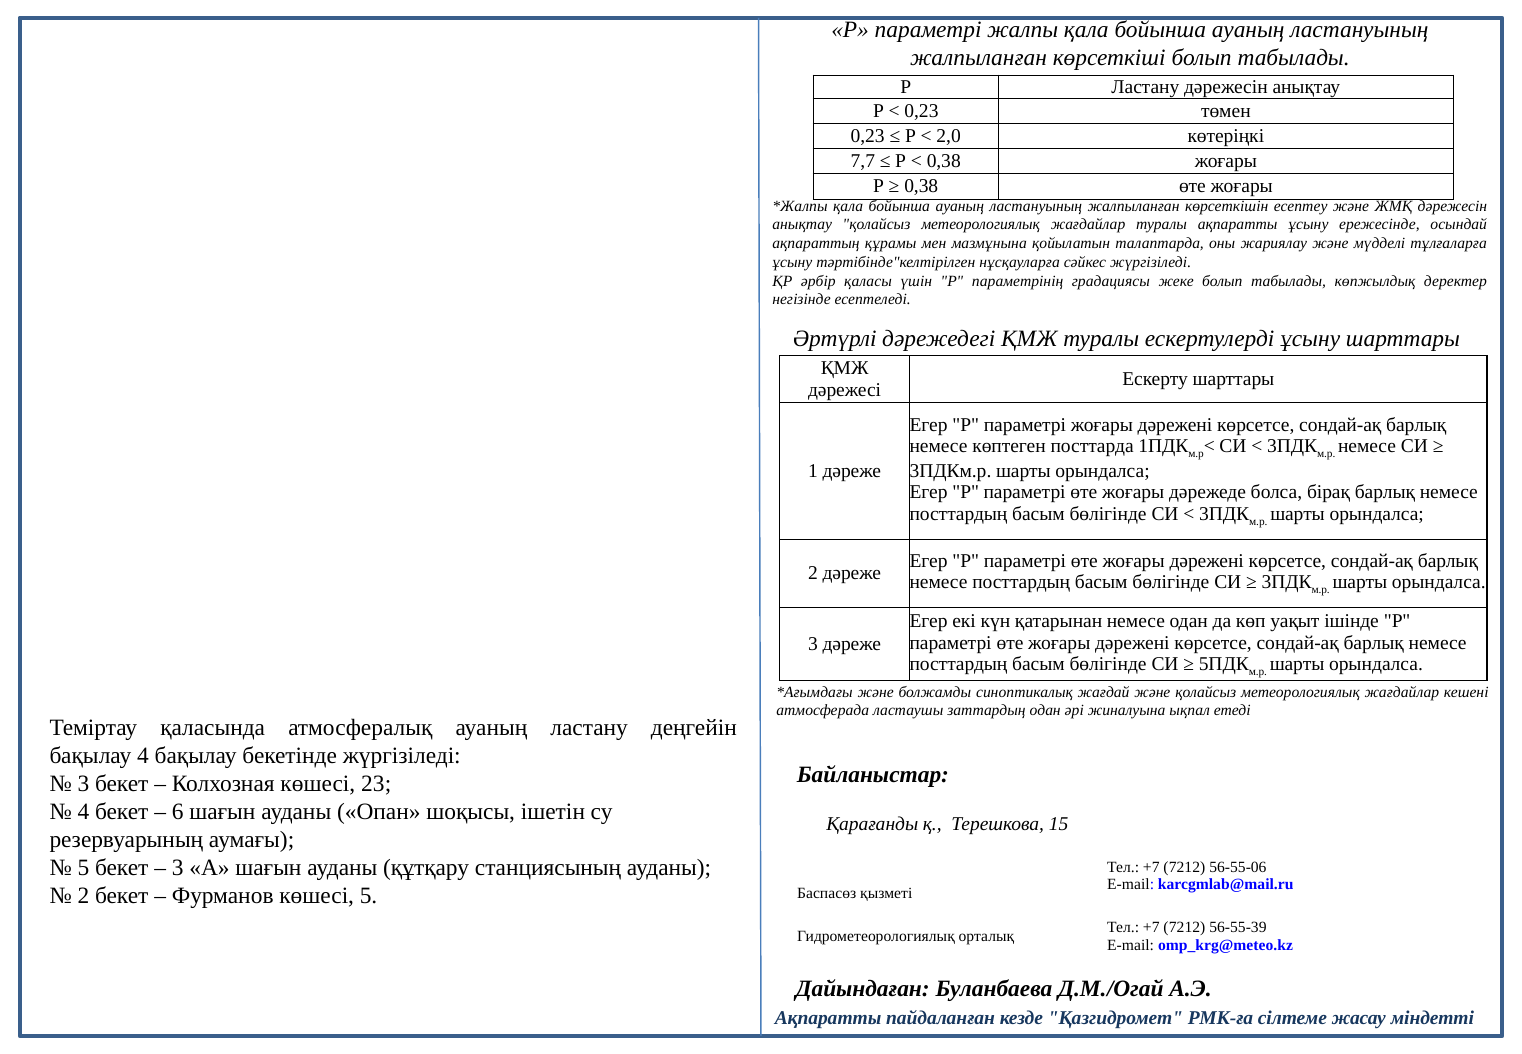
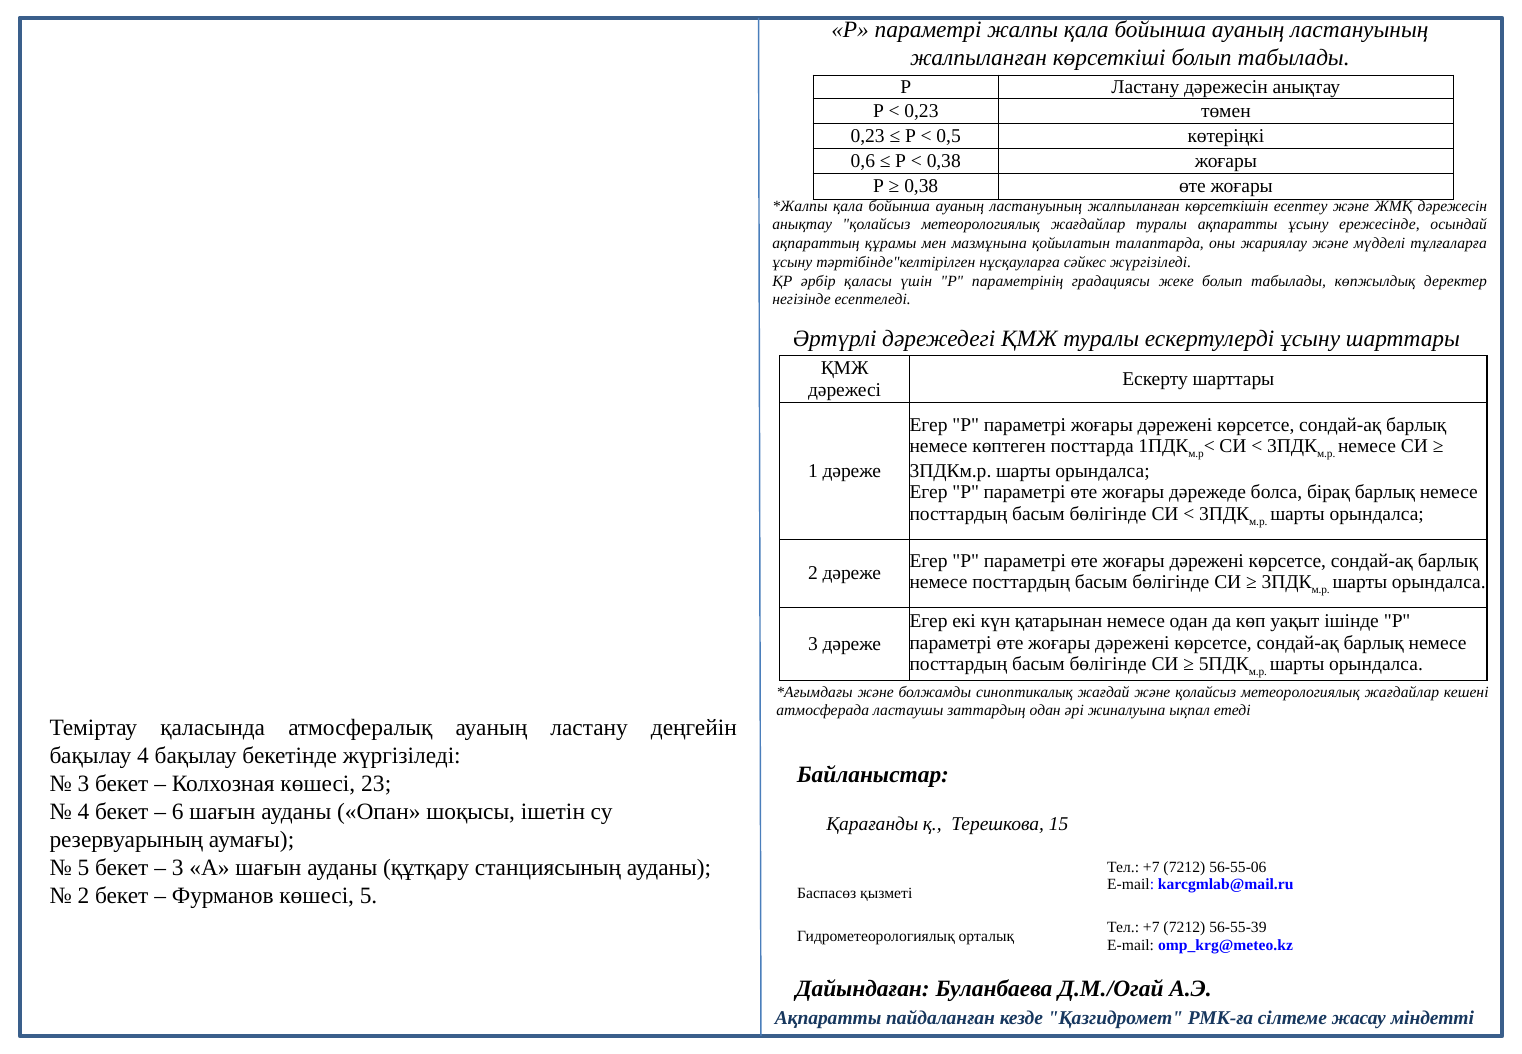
2,0: 2,0 -> 0,5
7,7: 7,7 -> 0,6
